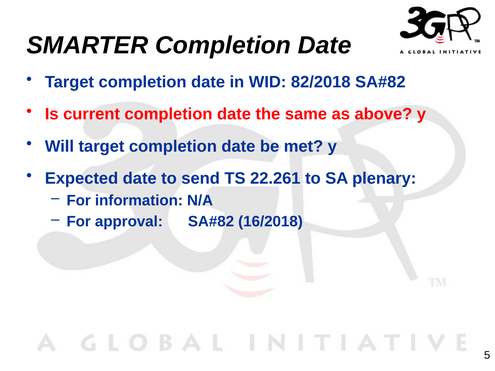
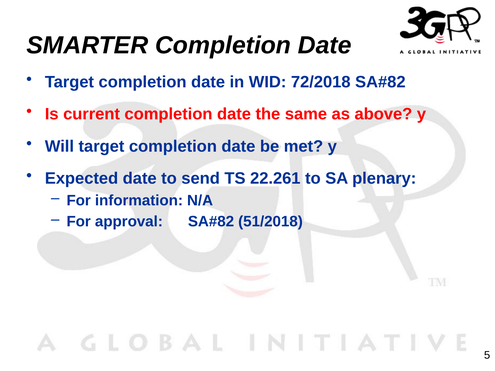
82/2018: 82/2018 -> 72/2018
16/2018: 16/2018 -> 51/2018
